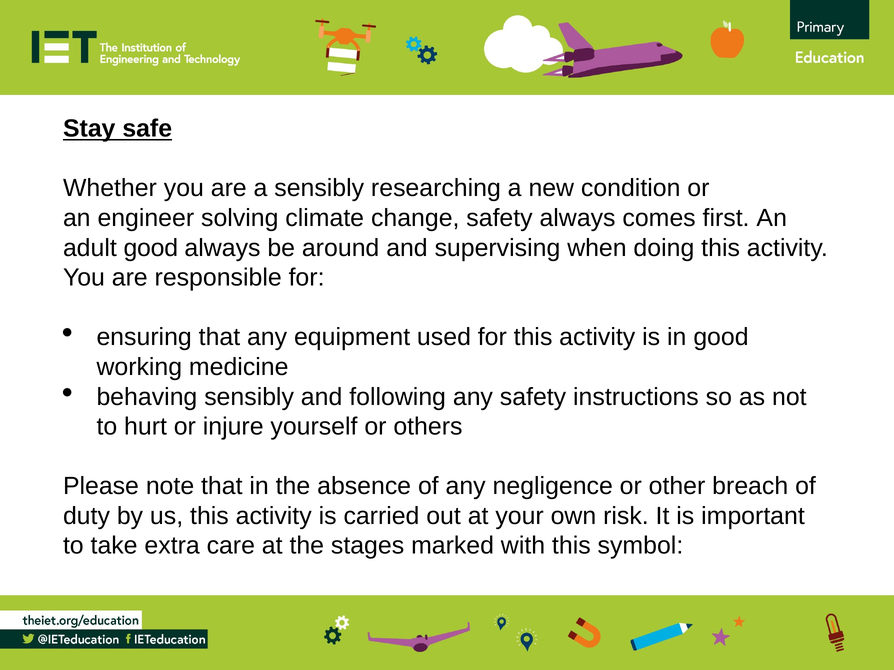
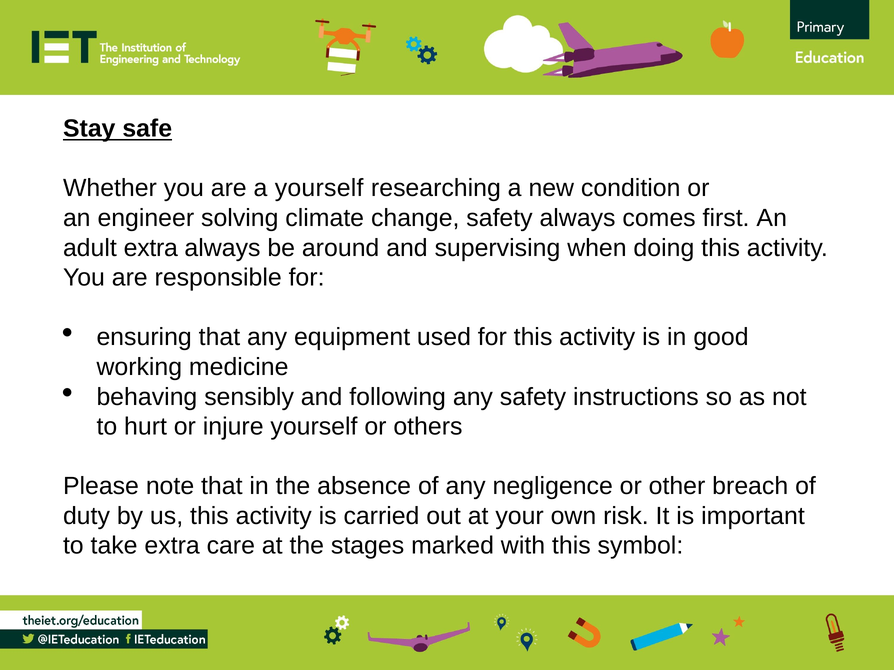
a sensibly: sensibly -> yourself
adult good: good -> extra
